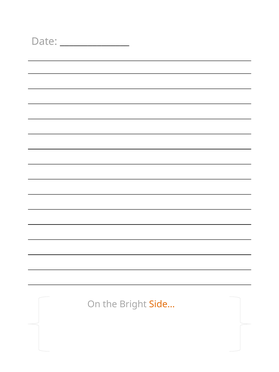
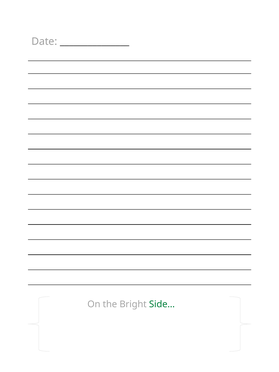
Side… colour: orange -> green
